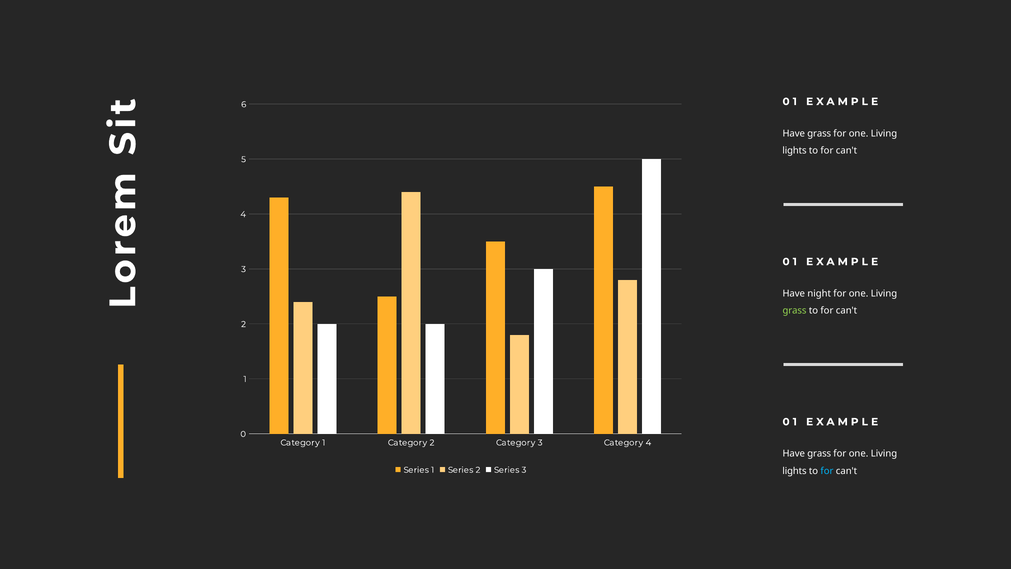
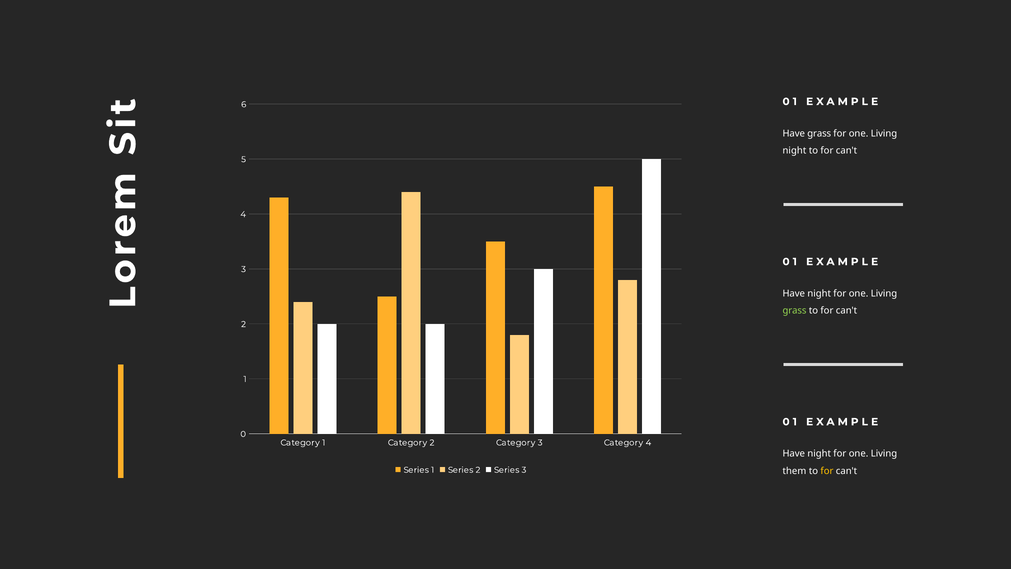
lights at (795, 151): lights -> night
grass at (819, 454): grass -> night
lights at (795, 471): lights -> them
for at (827, 471) colour: light blue -> yellow
